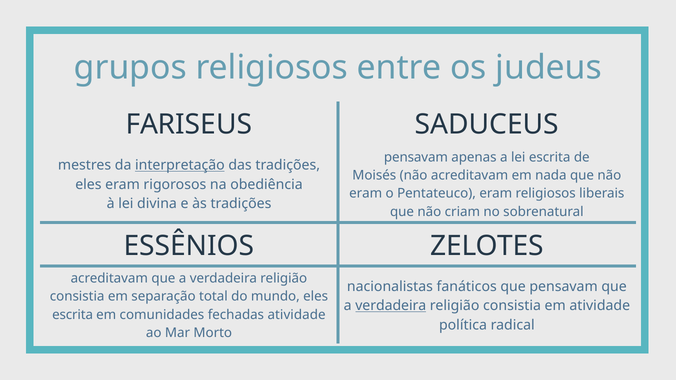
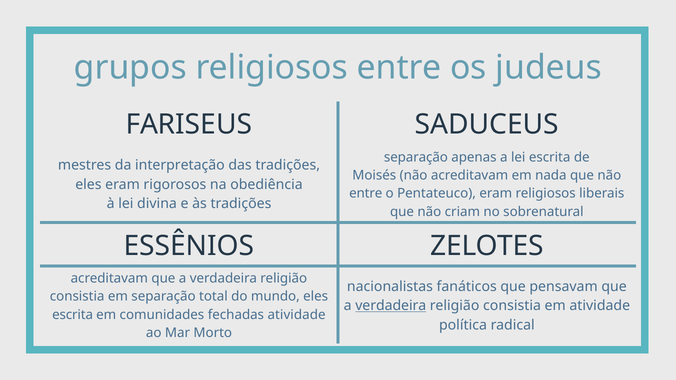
pensavam at (416, 157): pensavam -> separação
interpretação underline: present -> none
eram at (366, 194): eram -> entre
